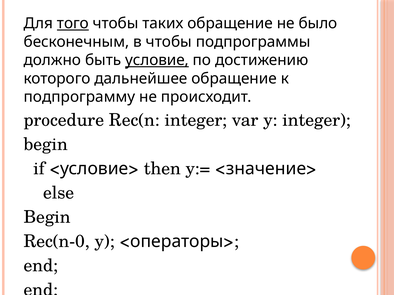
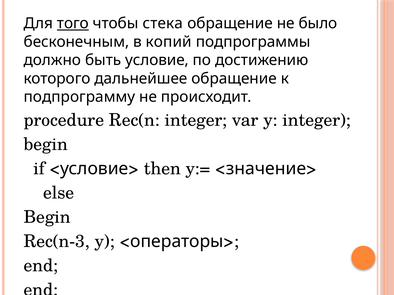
таких: таких -> стека
в чтобы: чтобы -> копий
условие at (157, 60) underline: present -> none
Rec(n-0: Rec(n-0 -> Rec(n-3
